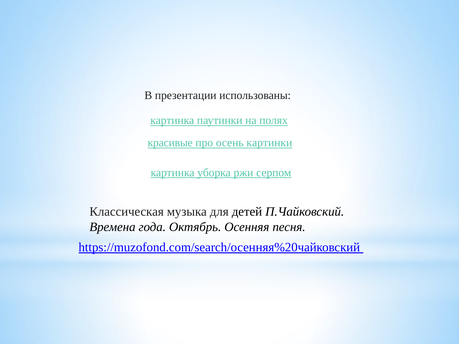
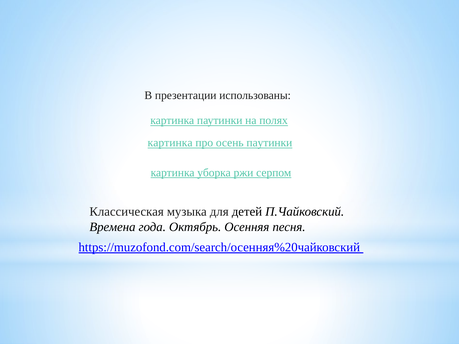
красивые at (170, 143): красивые -> картинка
осень картинки: картинки -> паутинки
